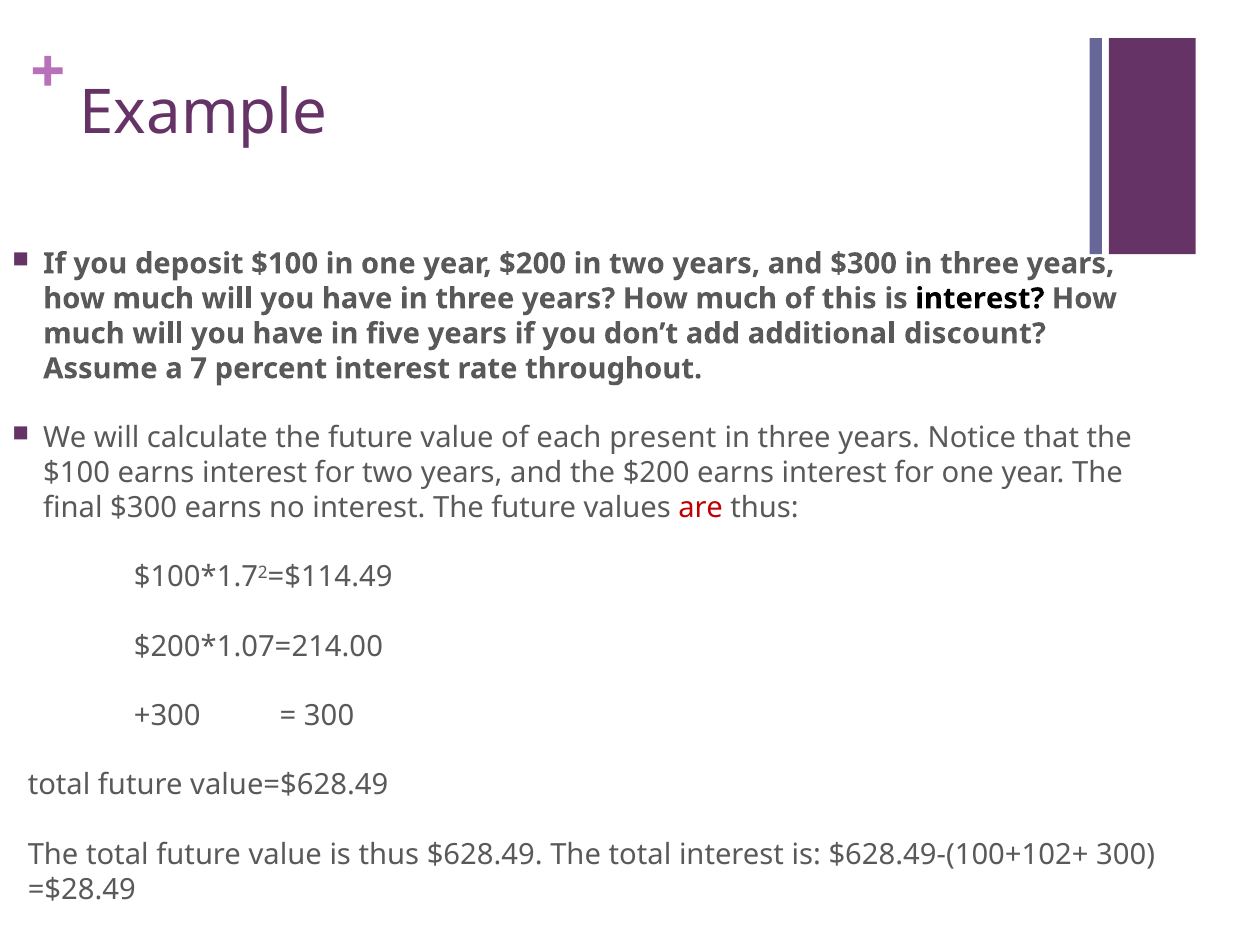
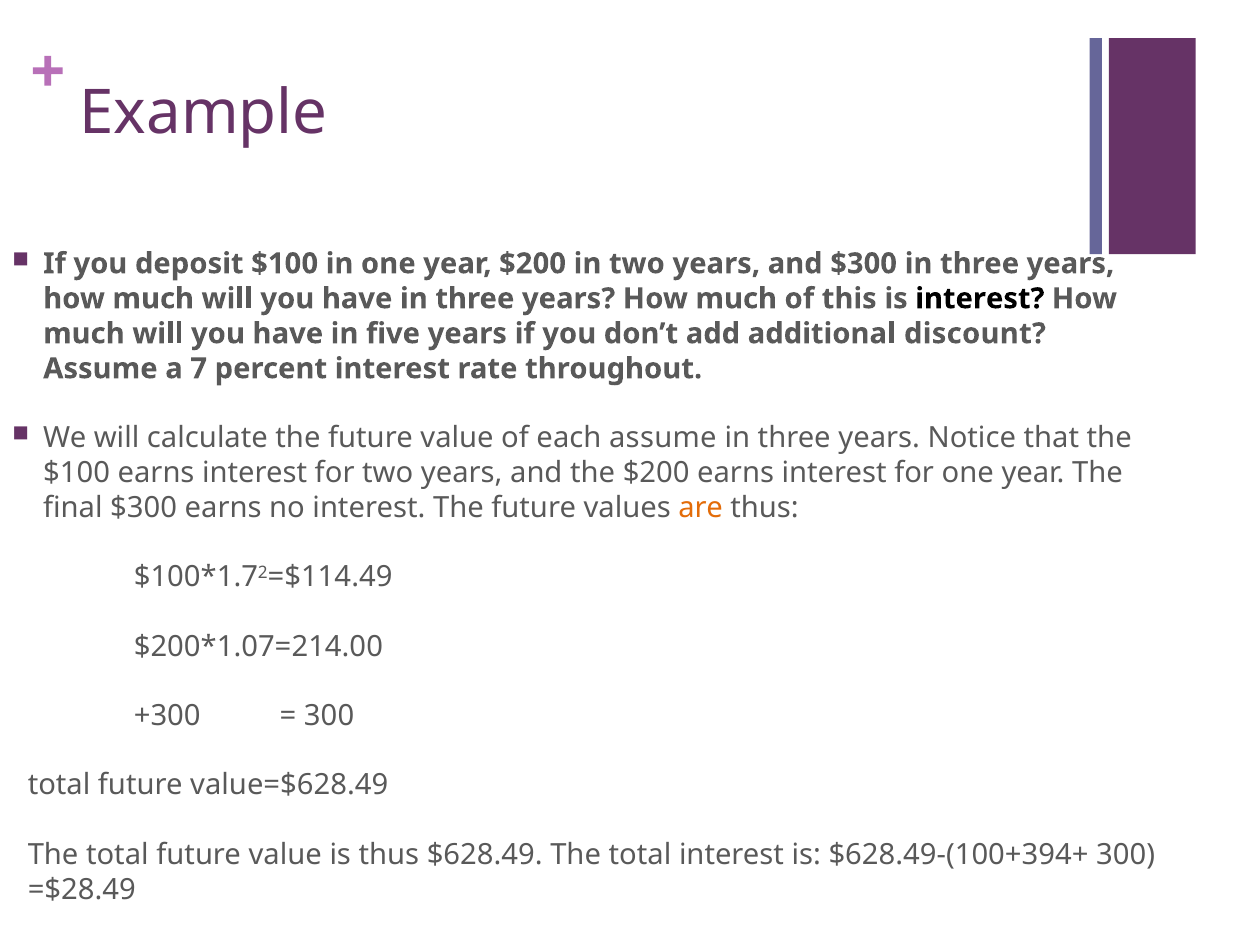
each present: present -> assume
are colour: red -> orange
$628.49-(100+102+: $628.49-(100+102+ -> $628.49-(100+394+
